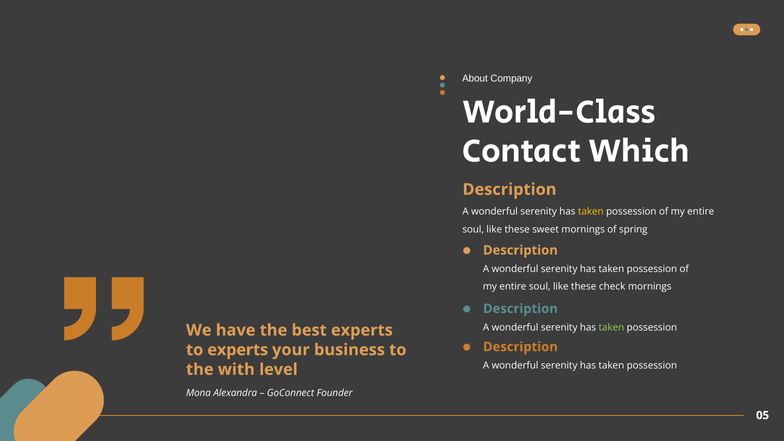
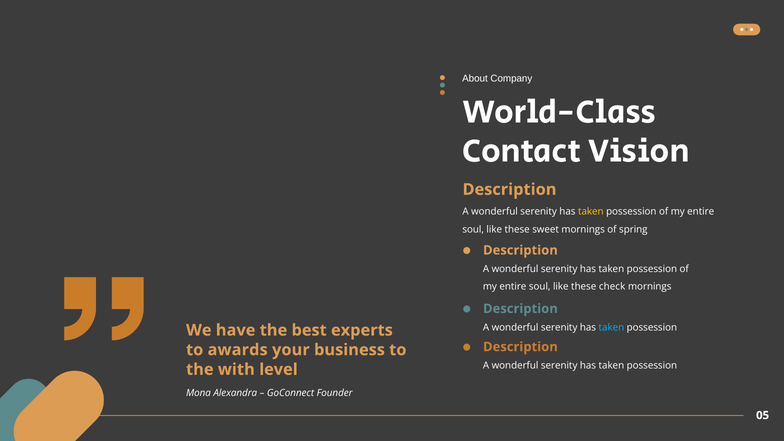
Which: Which -> Vision
taken at (611, 327) colour: light green -> light blue
to experts: experts -> awards
